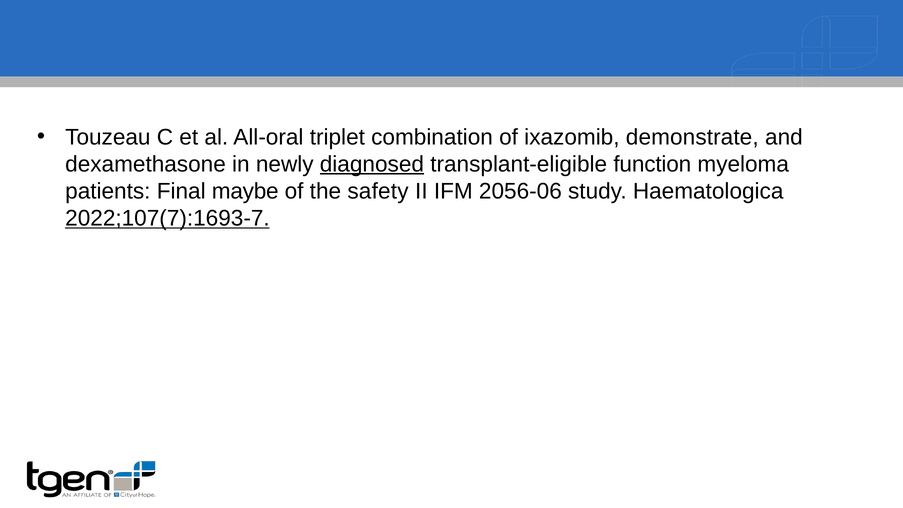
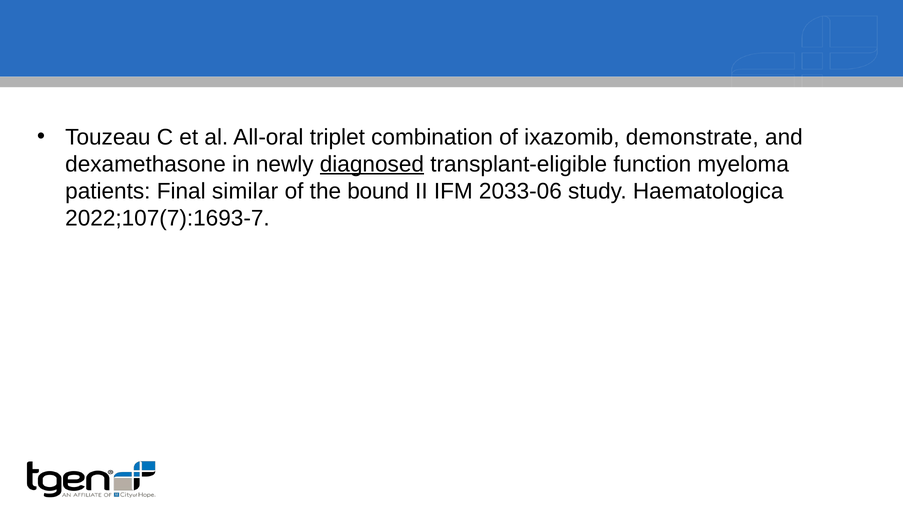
maybe: maybe -> similar
safety: safety -> bound
2056-06: 2056-06 -> 2033-06
2022;107(7):1693-7 underline: present -> none
